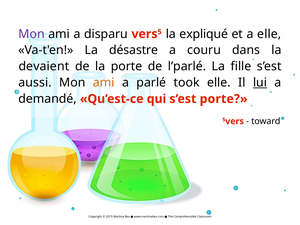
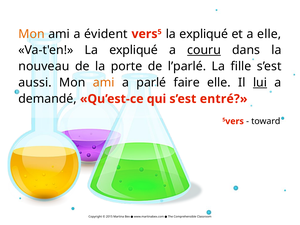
Mon at (32, 34) colour: purple -> orange
disparu: disparu -> évident
Va-t'en La désastre: désastre -> expliqué
couru underline: none -> present
devaient: devaient -> nouveau
took: took -> faire
s’est porte: porte -> entré
